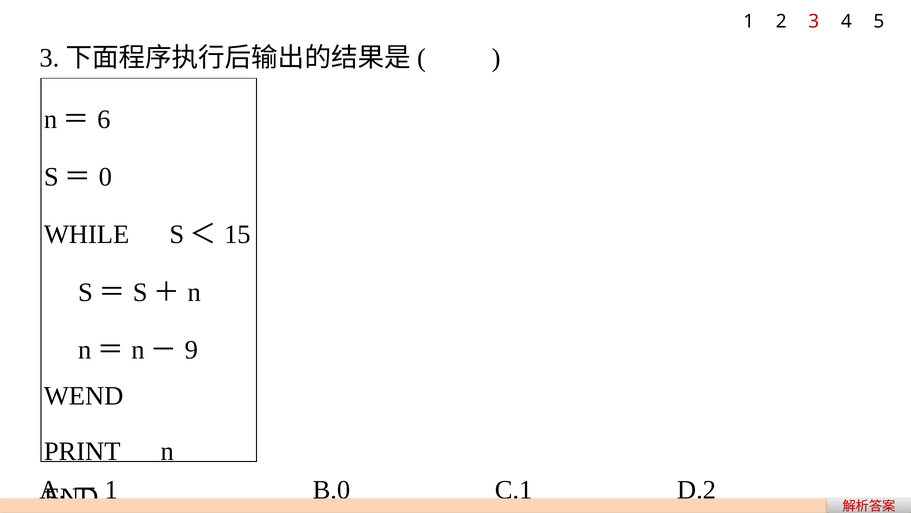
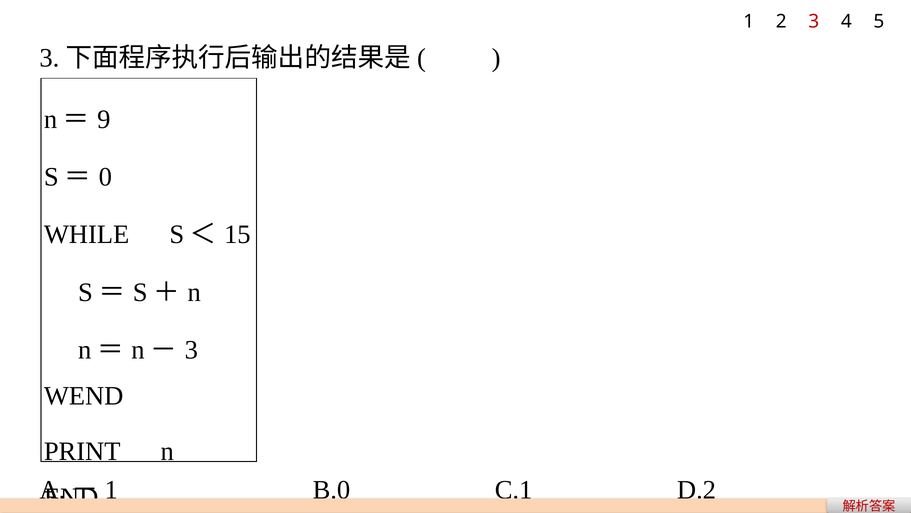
6: 6 -> 9
9 at (191, 350): 9 -> 3
